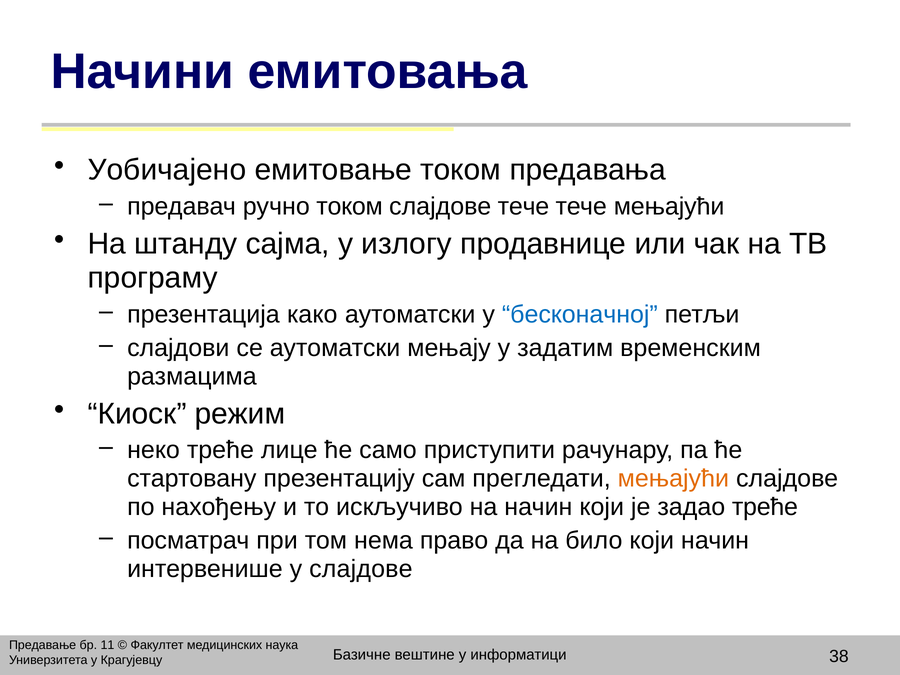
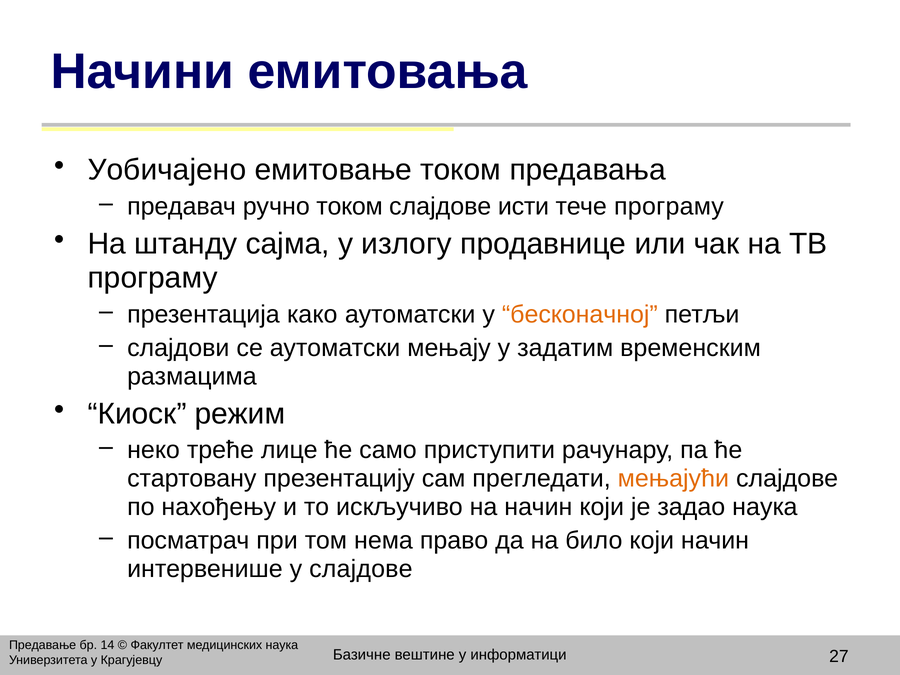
слајдове тече: тече -> исти
тече мењајући: мењајући -> програму
бесконачној colour: blue -> orange
задао треће: треће -> наука
11: 11 -> 14
38: 38 -> 27
